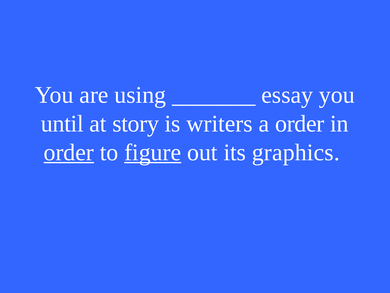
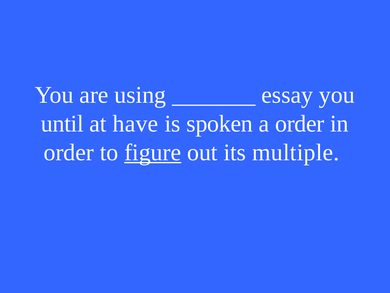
story: story -> have
writers: writers -> spoken
order at (69, 152) underline: present -> none
graphics: graphics -> multiple
